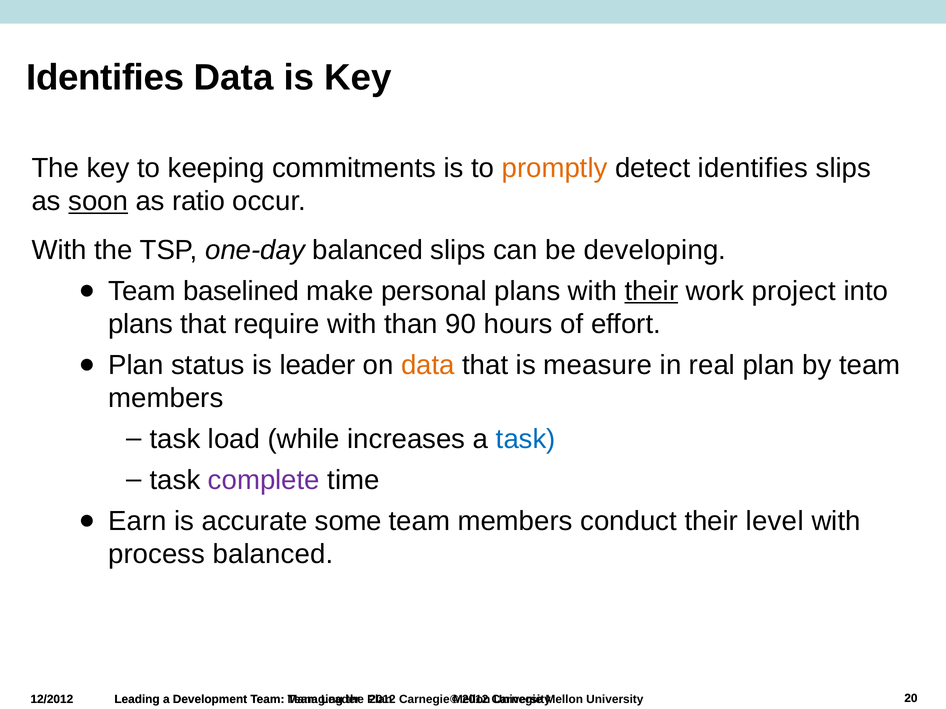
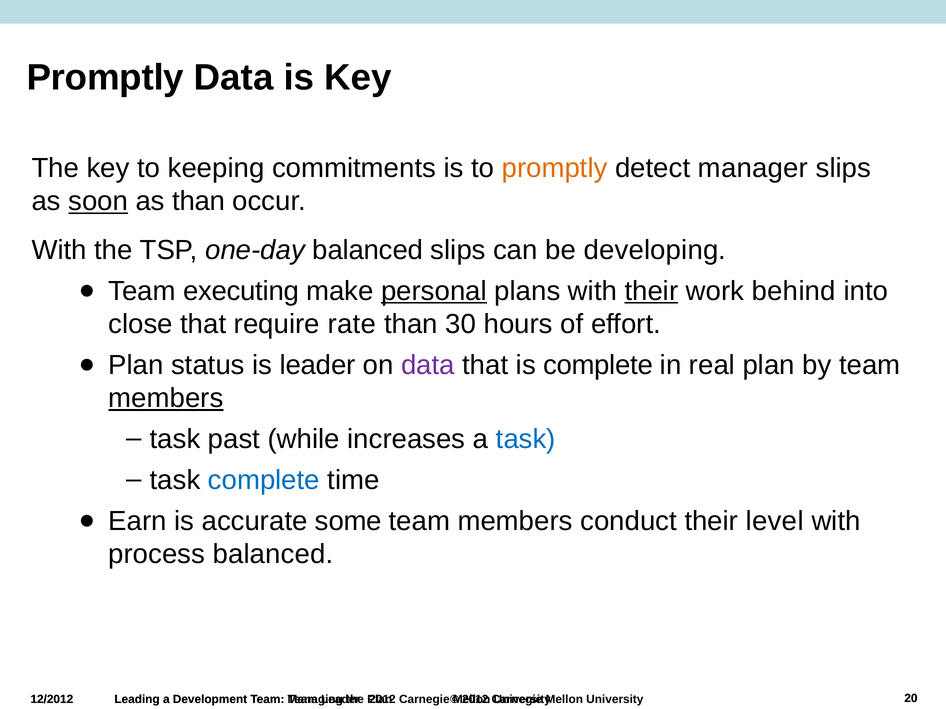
Identifies at (105, 78): Identifies -> Promptly
detect identifies: identifies -> manager
as ratio: ratio -> than
baselined: baselined -> executing
personal underline: none -> present
project: project -> behind
plans at (141, 324): plans -> close
require with: with -> rate
90: 90 -> 30
data at (428, 365) colour: orange -> purple
is measure: measure -> complete
members at (166, 398) underline: none -> present
load: load -> past
complete at (264, 481) colour: purple -> blue
